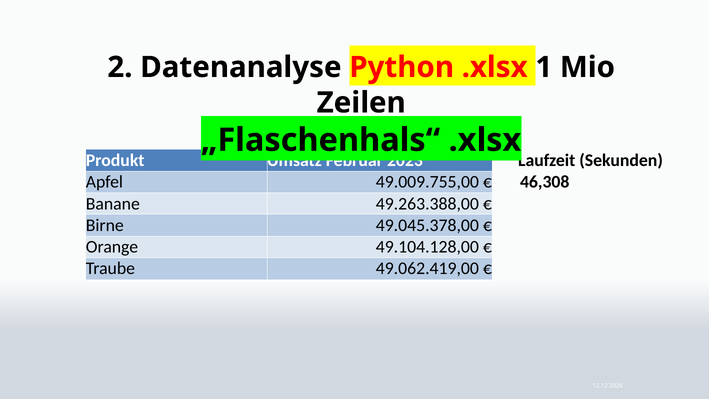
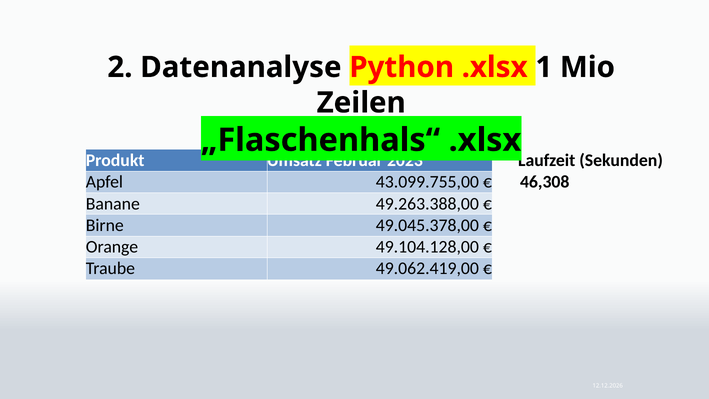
49.009.755,00: 49.009.755,00 -> 43.099.755,00
